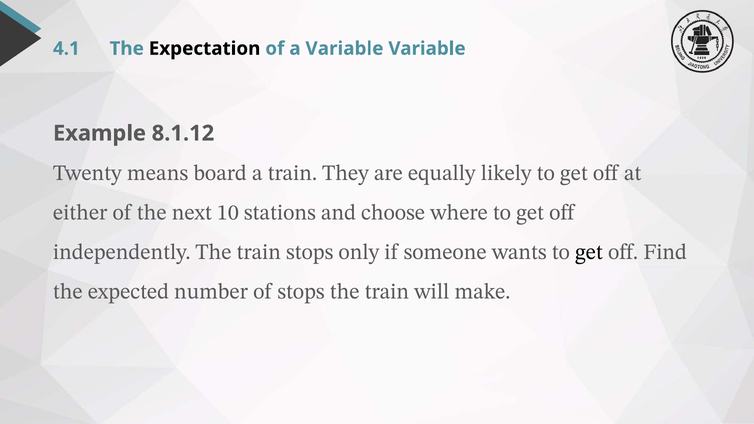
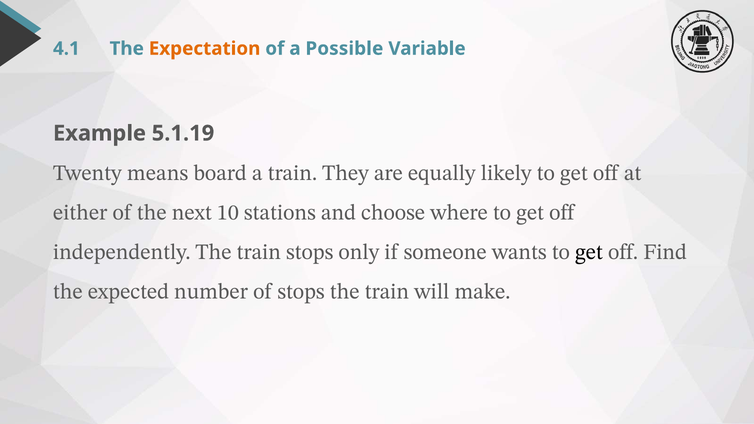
Expectation colour: black -> orange
a Variable: Variable -> Possible
8.1.12: 8.1.12 -> 5.1.19
